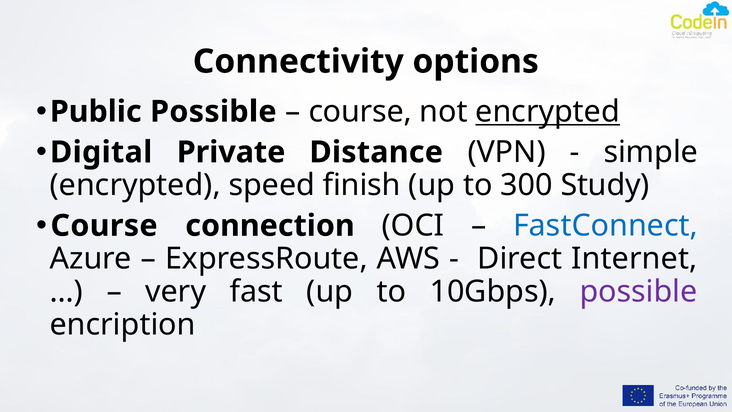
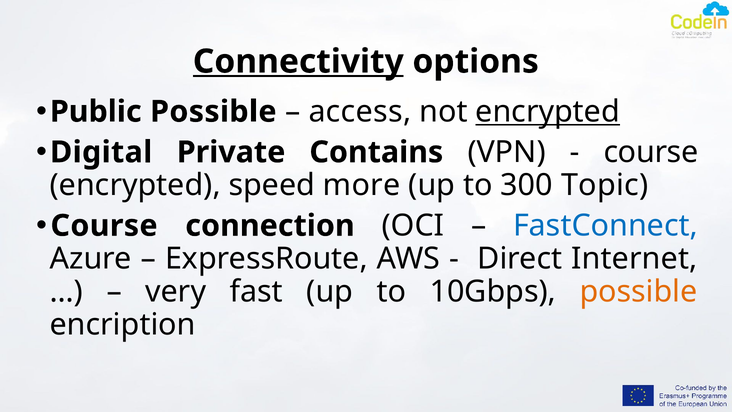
Connectivity underline: none -> present
course at (360, 112): course -> access
Distance: Distance -> Contains
simple at (651, 152): simple -> course
finish: finish -> more
Study: Study -> Topic
possible at (638, 291) colour: purple -> orange
